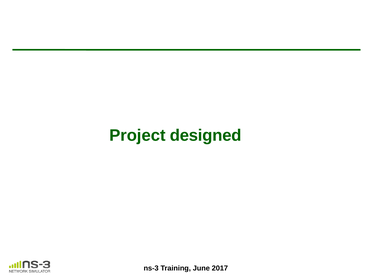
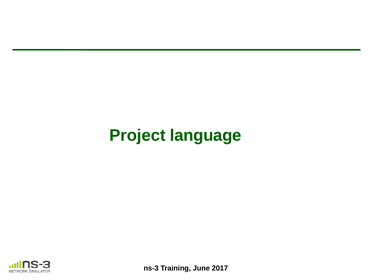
designed: designed -> language
